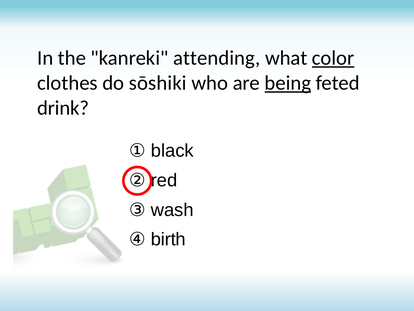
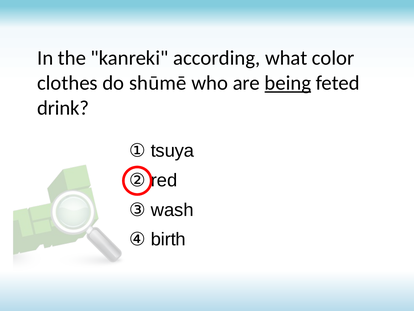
attending: attending -> according
color underline: present -> none
sōshiki: sōshiki -> shūmē
black: black -> tsuya
